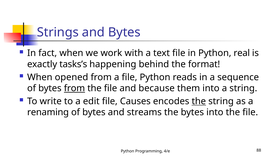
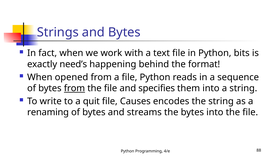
real: real -> bits
tasks’s: tasks’s -> need’s
because: because -> specifies
edit: edit -> quit
the at (199, 101) underline: present -> none
